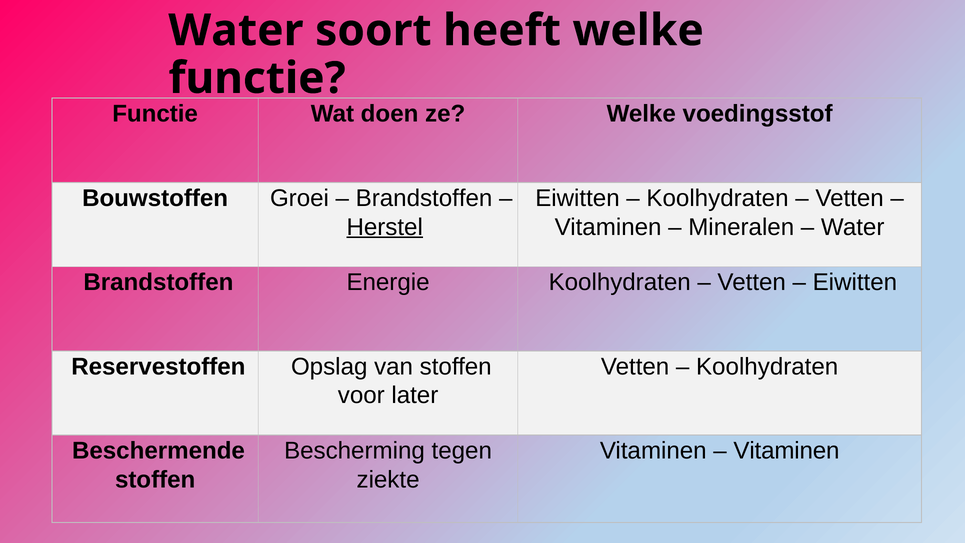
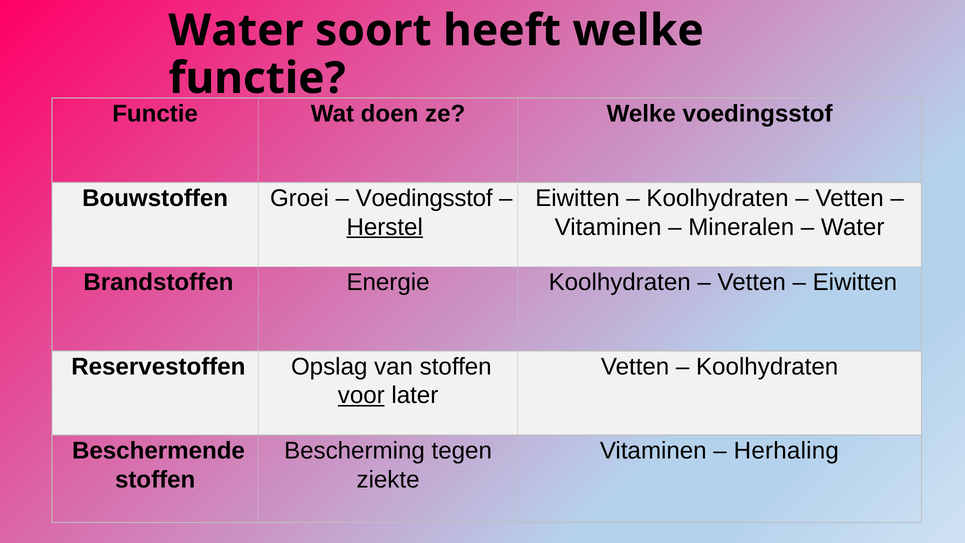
Brandstoffen at (424, 198): Brandstoffen -> Voedingsstof
voor underline: none -> present
Vitaminen at (787, 451): Vitaminen -> Herhaling
